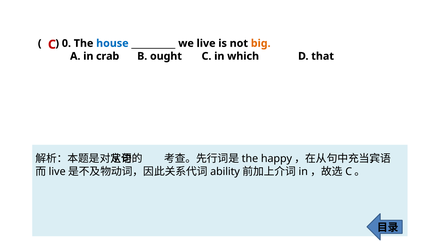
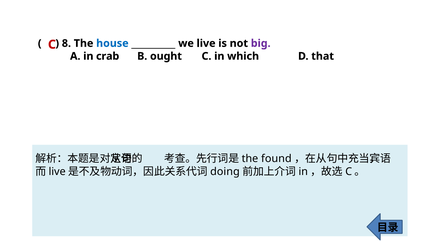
0: 0 -> 8
big colour: orange -> purple
happy: happy -> found
ability: ability -> doing
